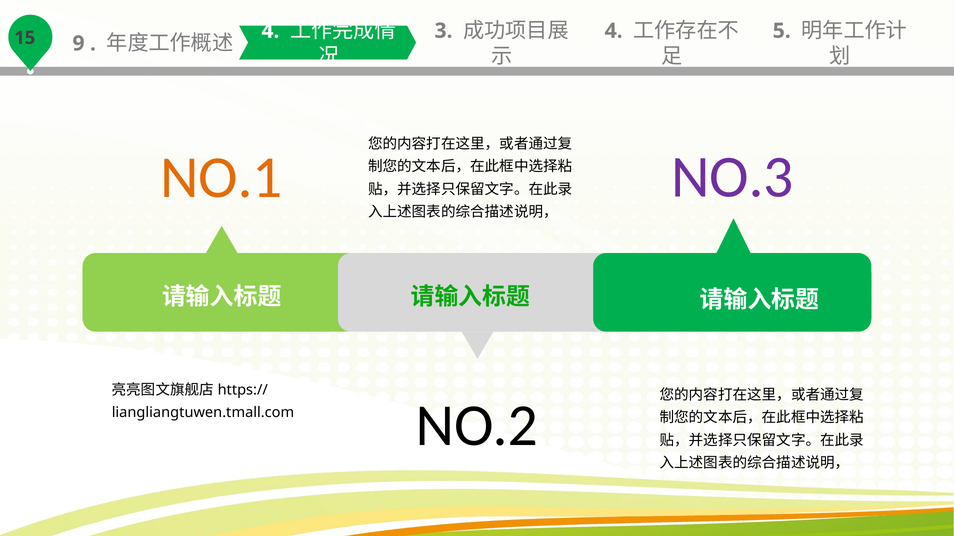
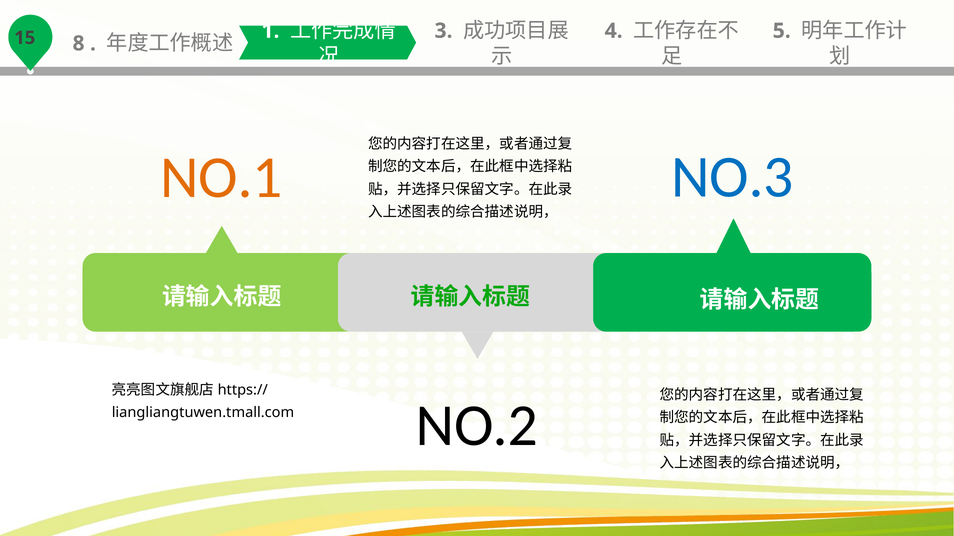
9: 9 -> 8
4 at (270, 31): 4 -> 1
NO.3 colour: purple -> blue
